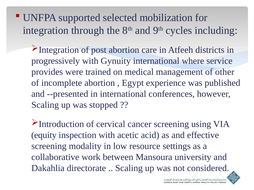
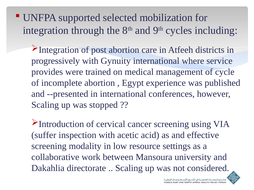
other: other -> cycle
equity: equity -> suffer
